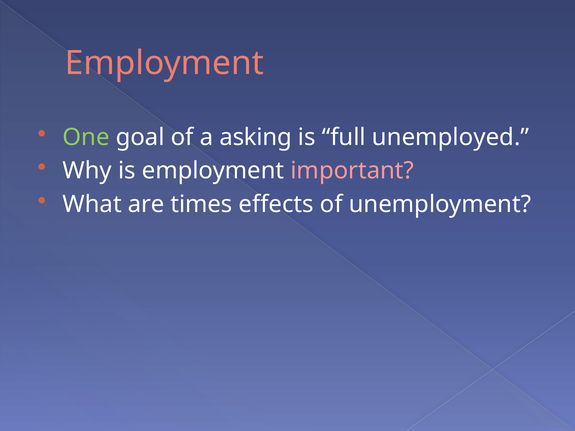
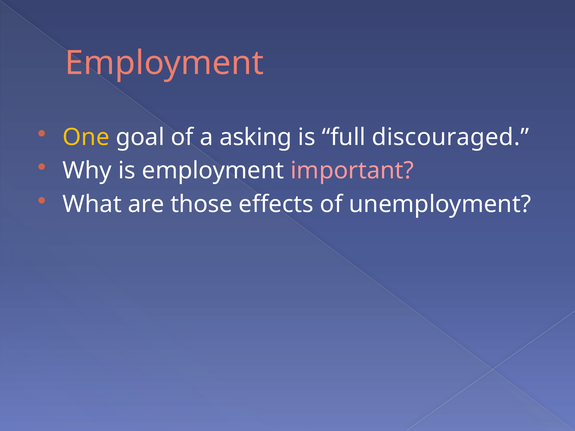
One colour: light green -> yellow
unemployed: unemployed -> discouraged
times: times -> those
